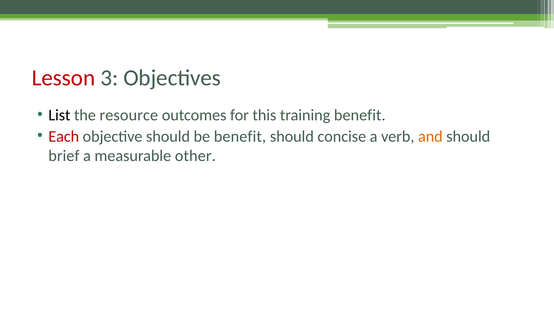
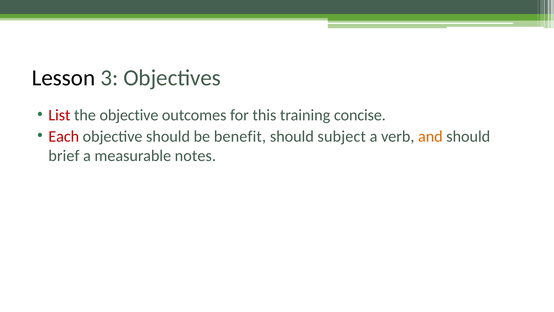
Lesson colour: red -> black
List colour: black -> red
the resource: resource -> objective
training benefit: benefit -> concise
concise: concise -> subject
other: other -> notes
